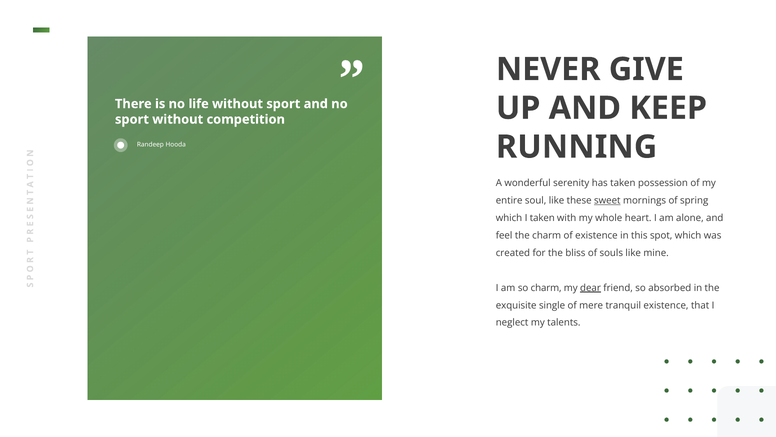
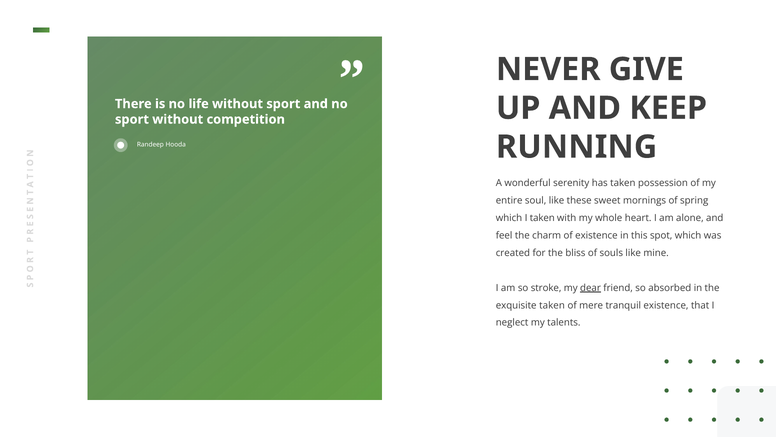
sweet underline: present -> none
so charm: charm -> stroke
exquisite single: single -> taken
